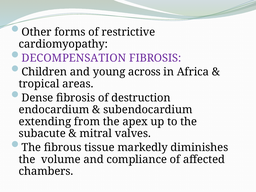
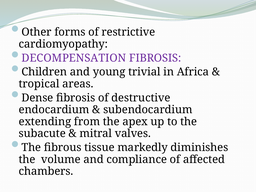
across: across -> trivial
destruction: destruction -> destructive
